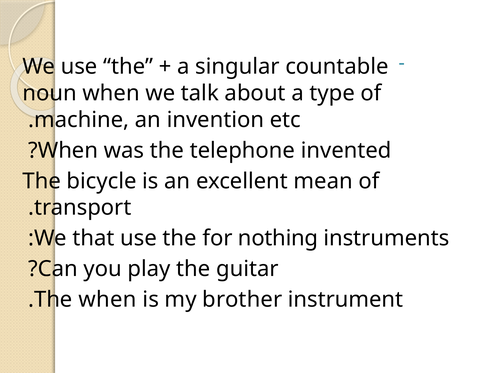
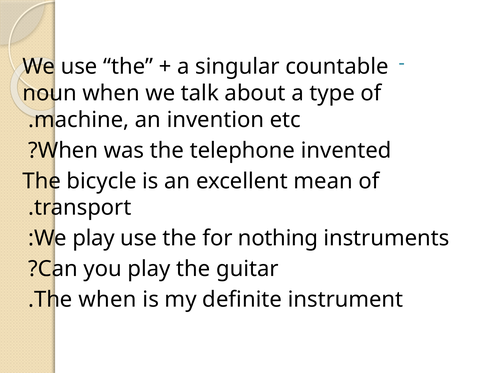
We that: that -> play
brother: brother -> definite
